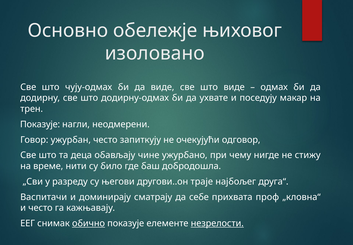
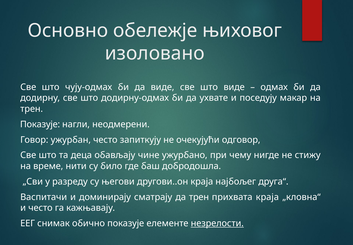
другови..он траје: траје -> краја
да себе: себе -> трен
прихвата проф: проф -> краја
обично underline: present -> none
